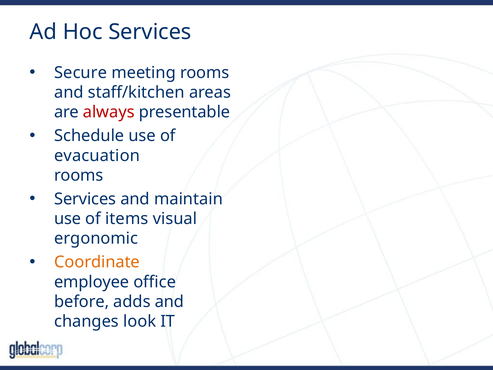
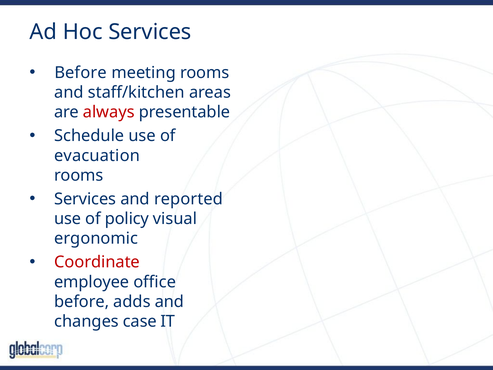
Secure at (81, 73): Secure -> Before
maintain: maintain -> reported
items: items -> policy
Coordinate colour: orange -> red
look: look -> case
